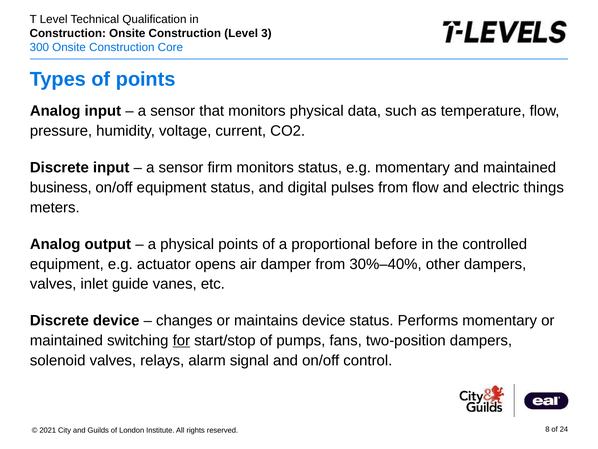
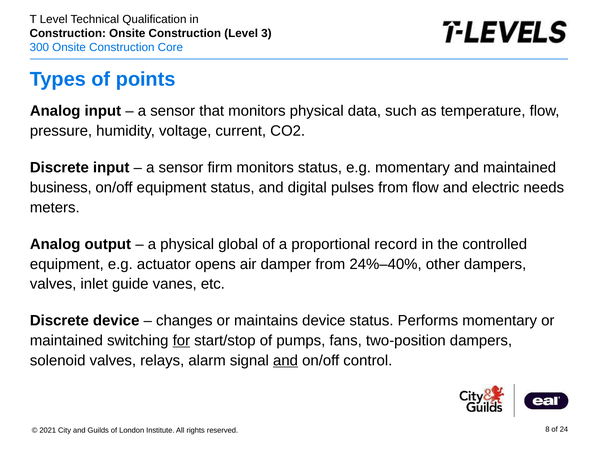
things: things -> needs
physical points: points -> global
before: before -> record
30%–40%: 30%–40% -> 24%–40%
and at (286, 360) underline: none -> present
